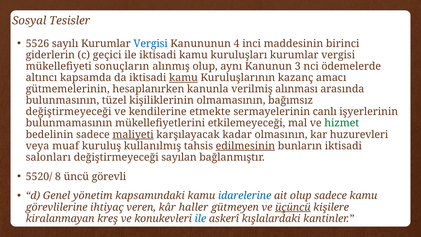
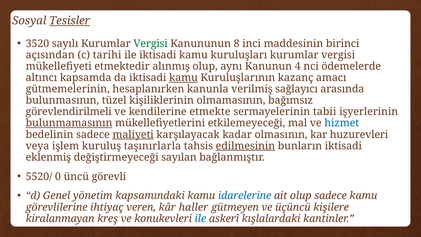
Tesisler underline: none -> present
5526: 5526 -> 3520
Vergisi at (151, 44) colour: blue -> green
4: 4 -> 8
giderlerin: giderlerin -> açısından
geçici: geçici -> tarihi
sonuçların: sonuçların -> etmektedir
3: 3 -> 4
alınması: alınması -> sağlayıcı
değiştirmeyeceği at (69, 112): değiştirmeyeceği -> görevlendirilmeli
canlı: canlı -> tabii
bulunmamasının underline: none -> present
hizmet colour: green -> blue
muaf: muaf -> işlem
kullanılmış: kullanılmış -> taşınırlarla
salonları: salonları -> eklenmiş
8: 8 -> 0
üçüncü underline: present -> none
